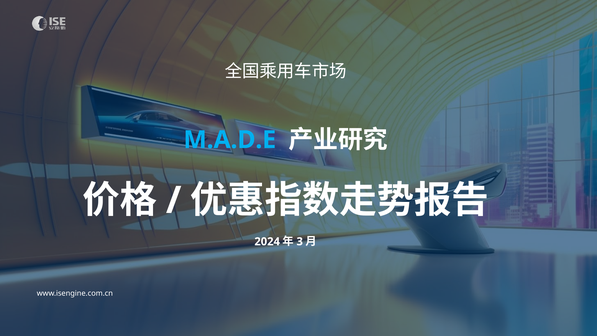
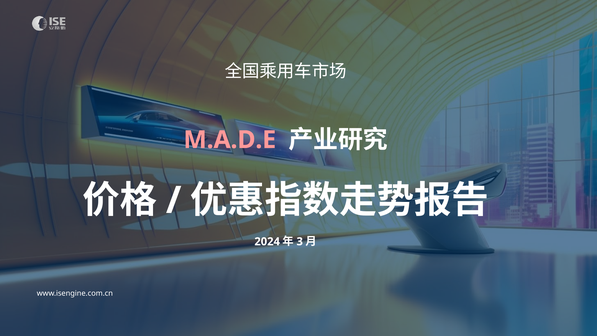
M.A.D.E colour: light blue -> pink
